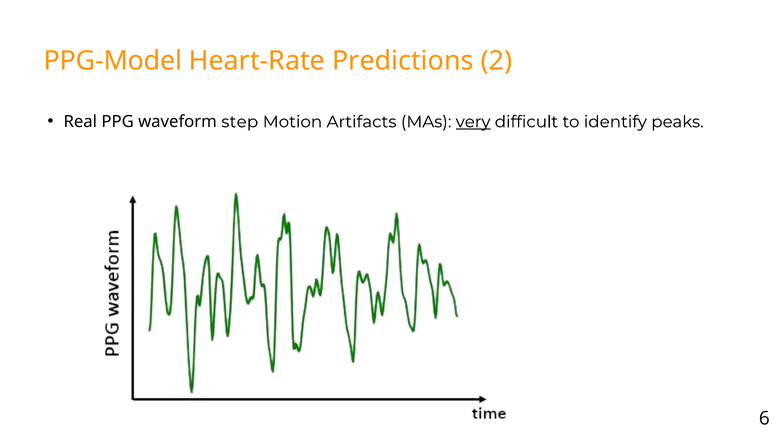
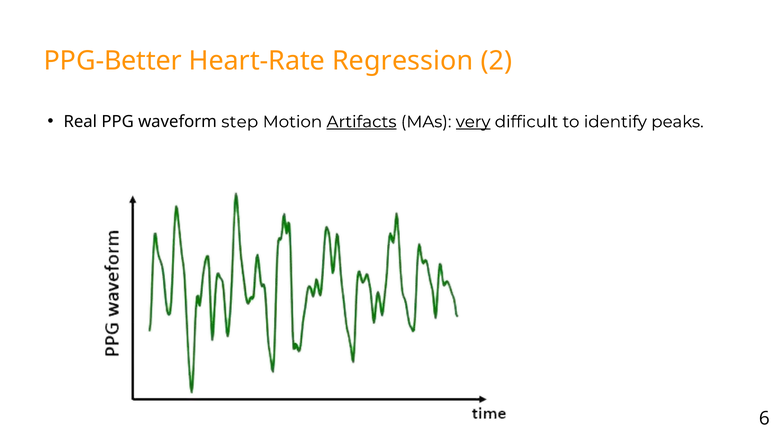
PPG-Model: PPG-Model -> PPG-Better
Predictions: Predictions -> Regression
Artifacts underline: none -> present
